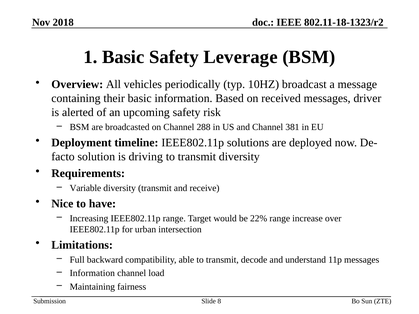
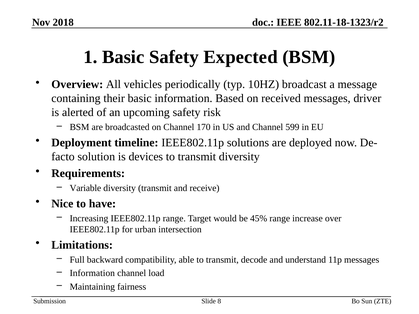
Leverage: Leverage -> Expected
288: 288 -> 170
381: 381 -> 599
driving: driving -> devices
22%: 22% -> 45%
